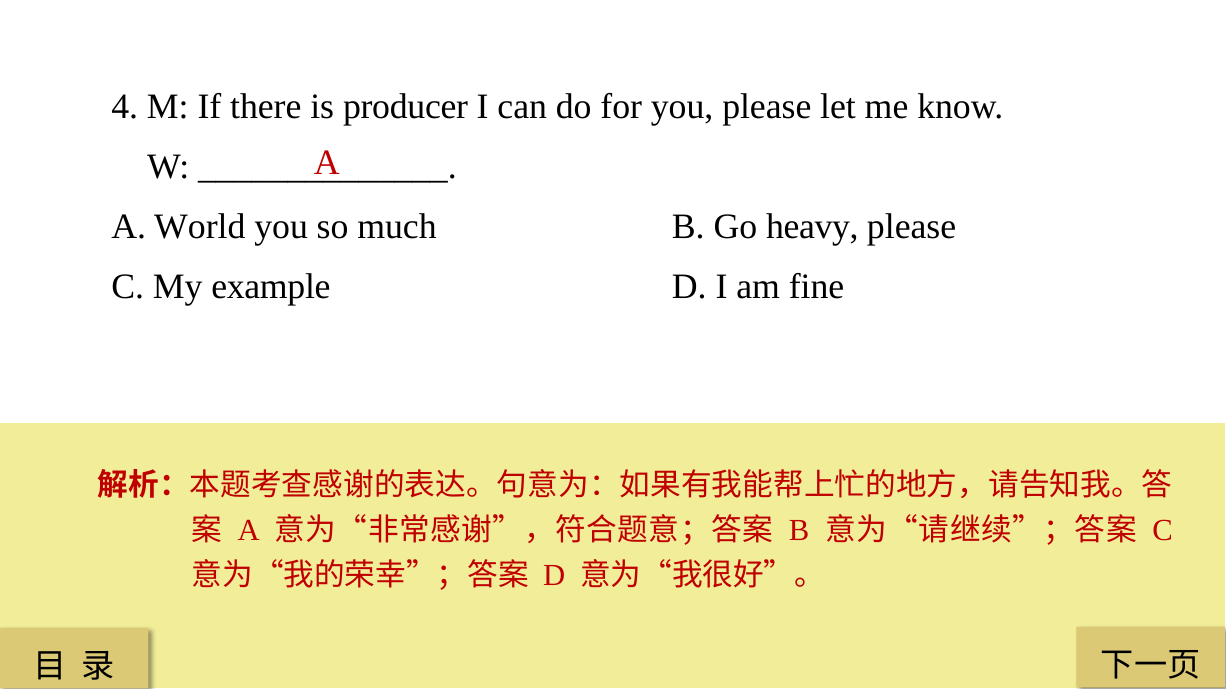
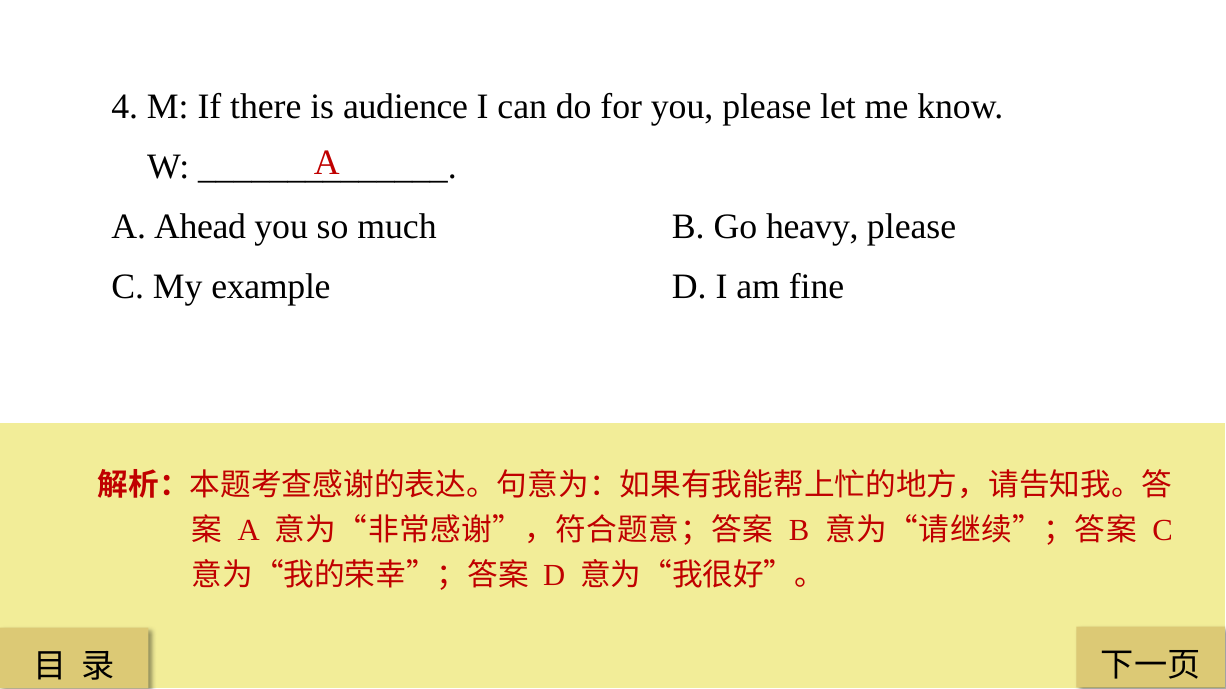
producer: producer -> audience
World: World -> Ahead
